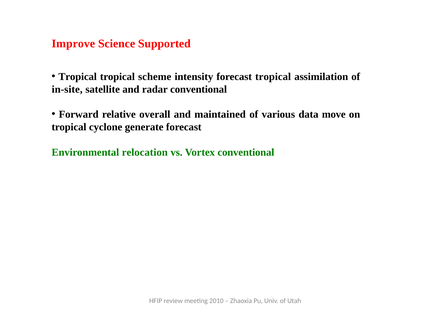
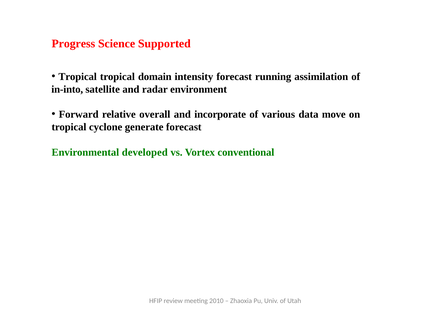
Improve: Improve -> Progress
scheme: scheme -> domain
forecast tropical: tropical -> running
in-site: in-site -> in-into
radar conventional: conventional -> environment
maintained: maintained -> incorporate
relocation: relocation -> developed
